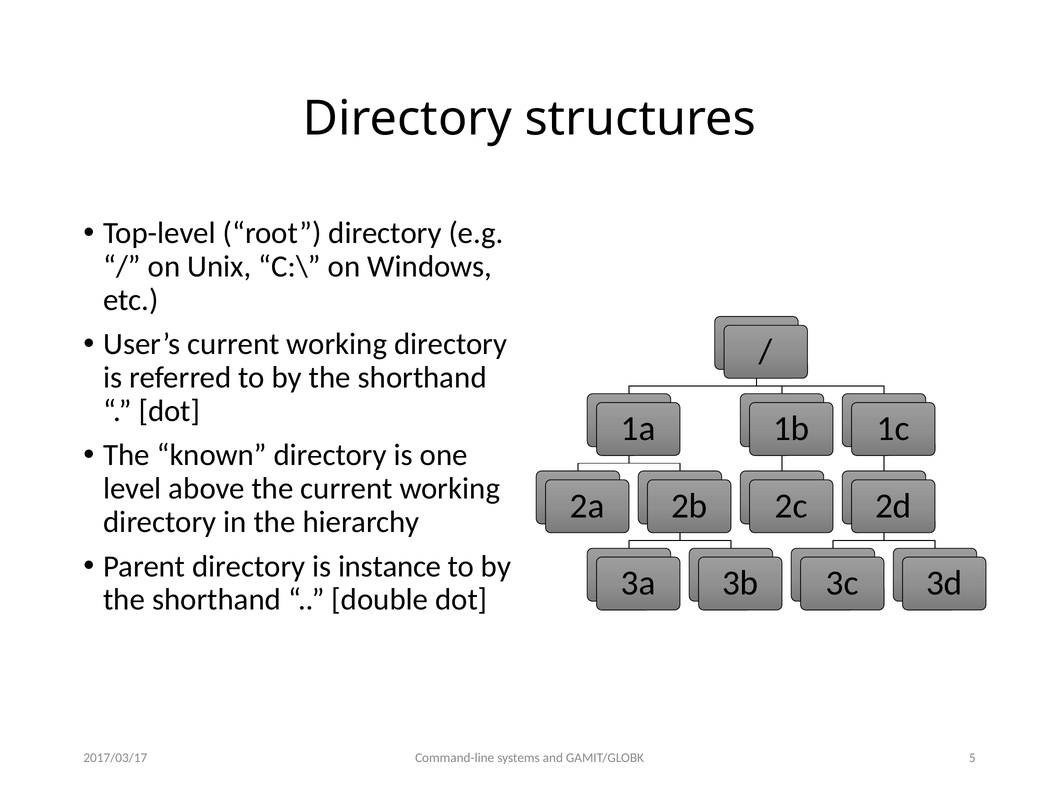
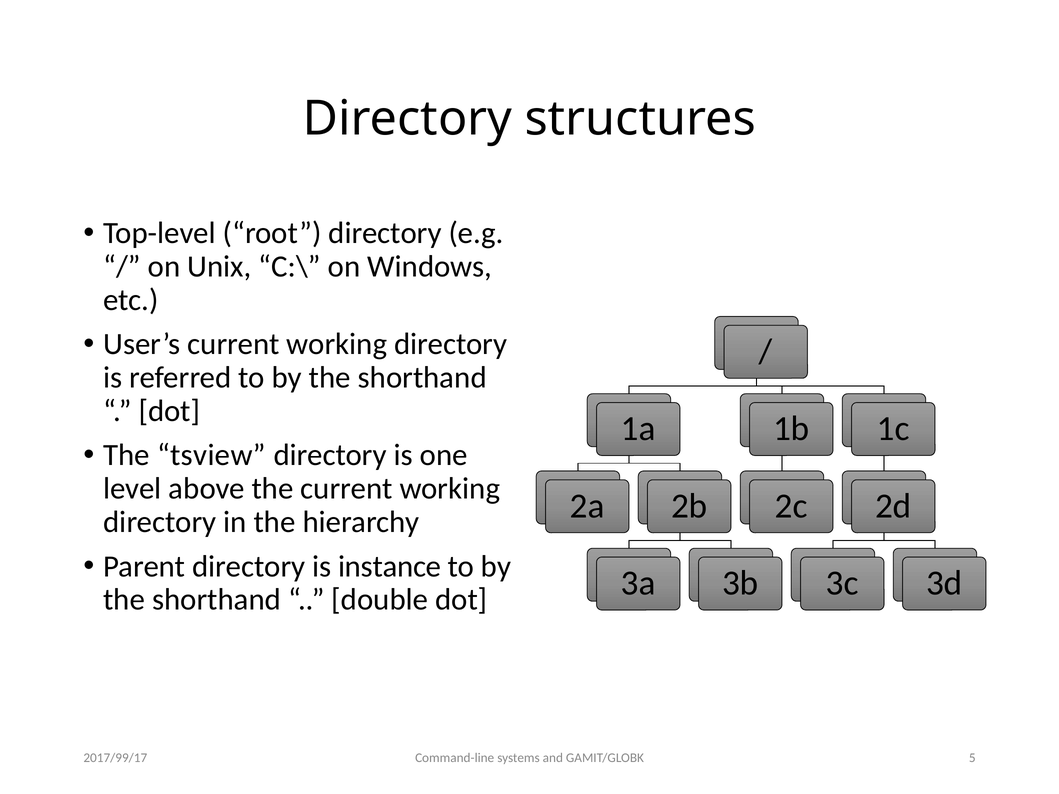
known: known -> tsview
2017/03/17: 2017/03/17 -> 2017/99/17
